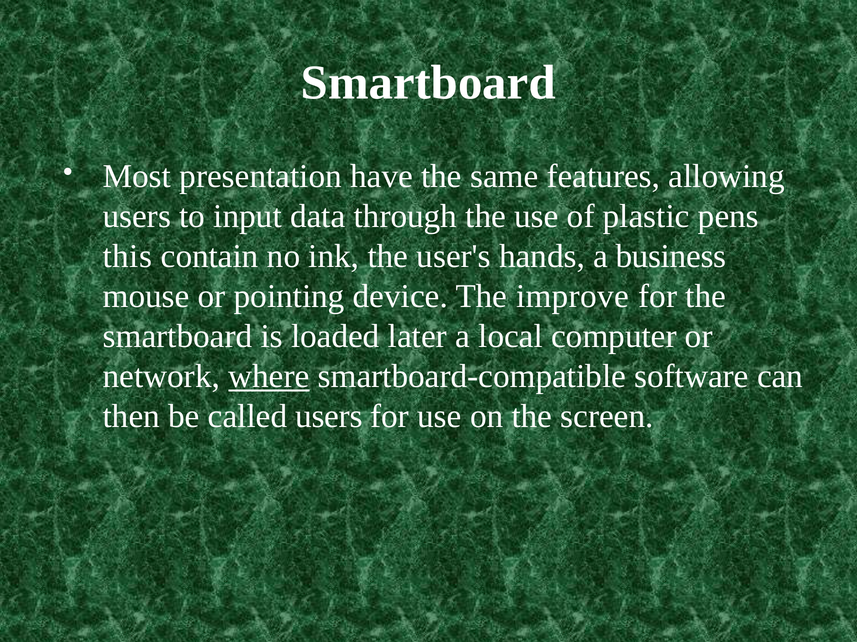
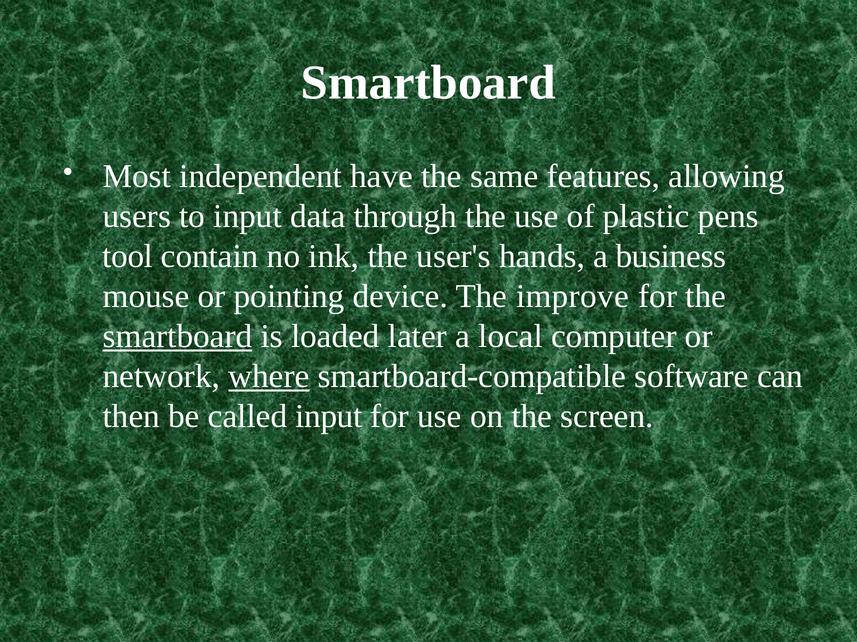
presentation: presentation -> independent
this: this -> tool
smartboard at (177, 337) underline: none -> present
called users: users -> input
